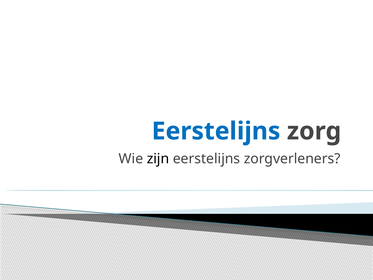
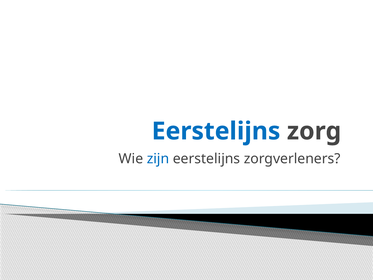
zijn colour: black -> blue
